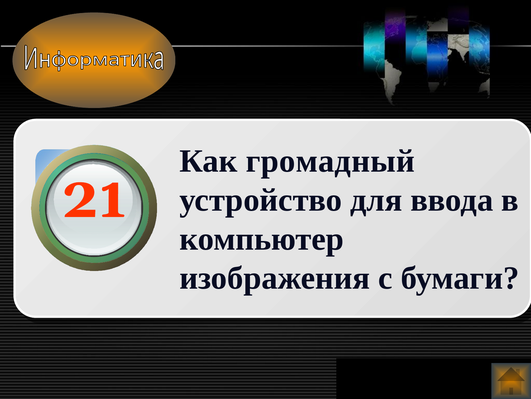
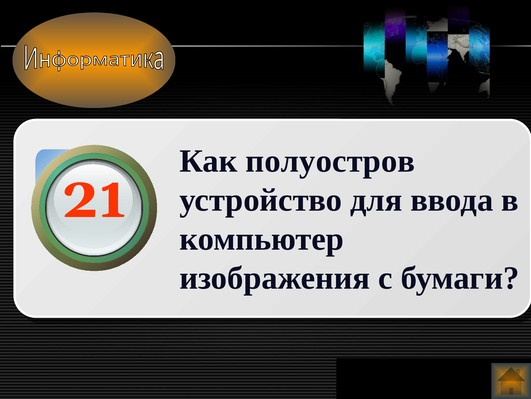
громадный: громадный -> полуостров
